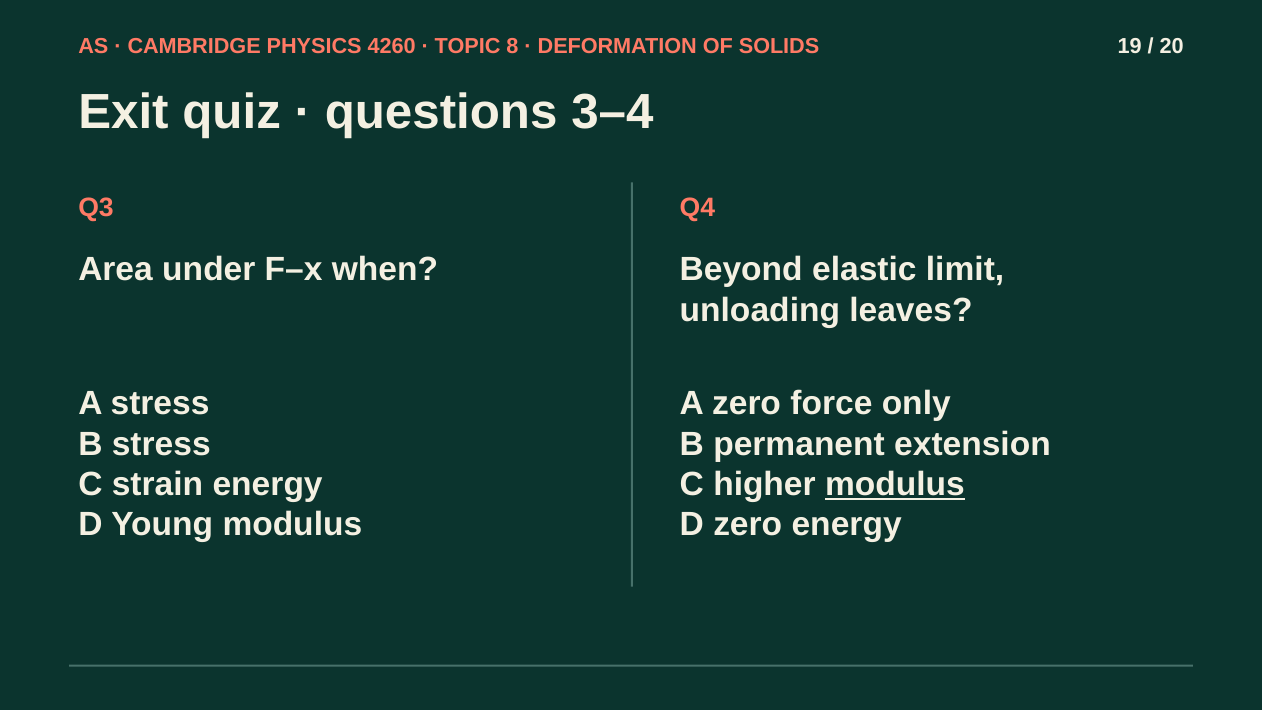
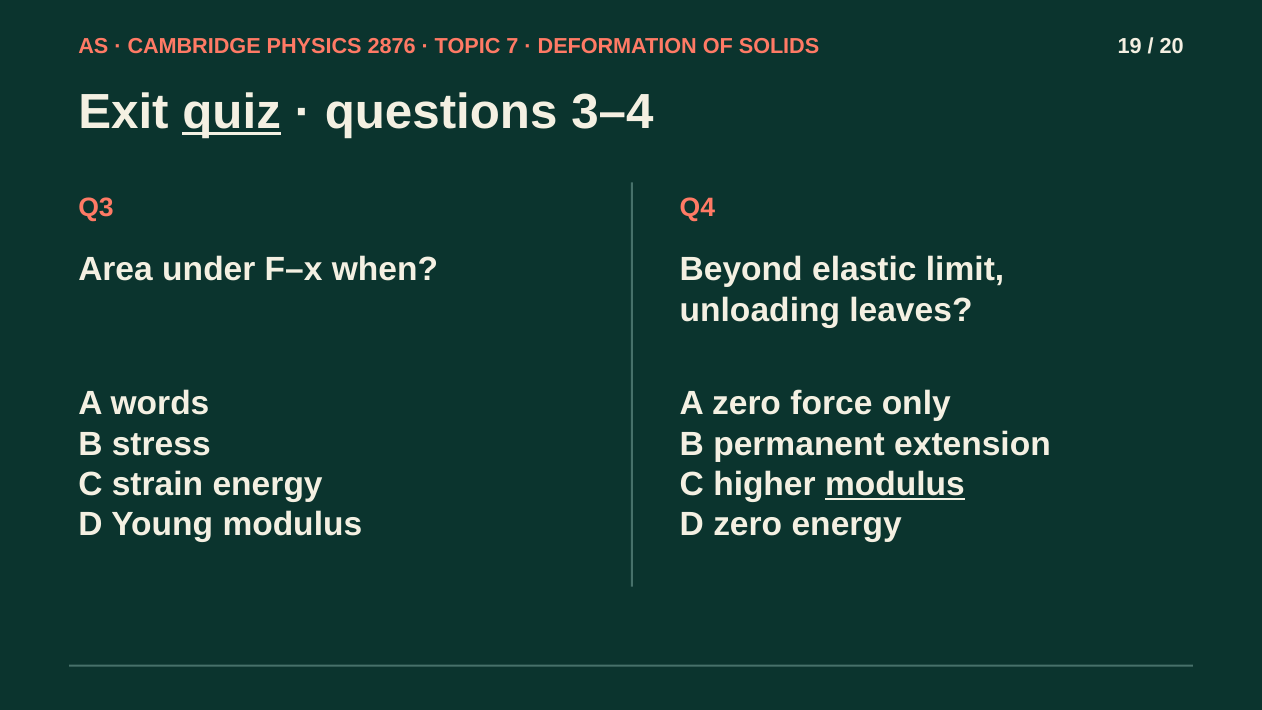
4260: 4260 -> 2876
8: 8 -> 7
quiz underline: none -> present
A stress: stress -> words
